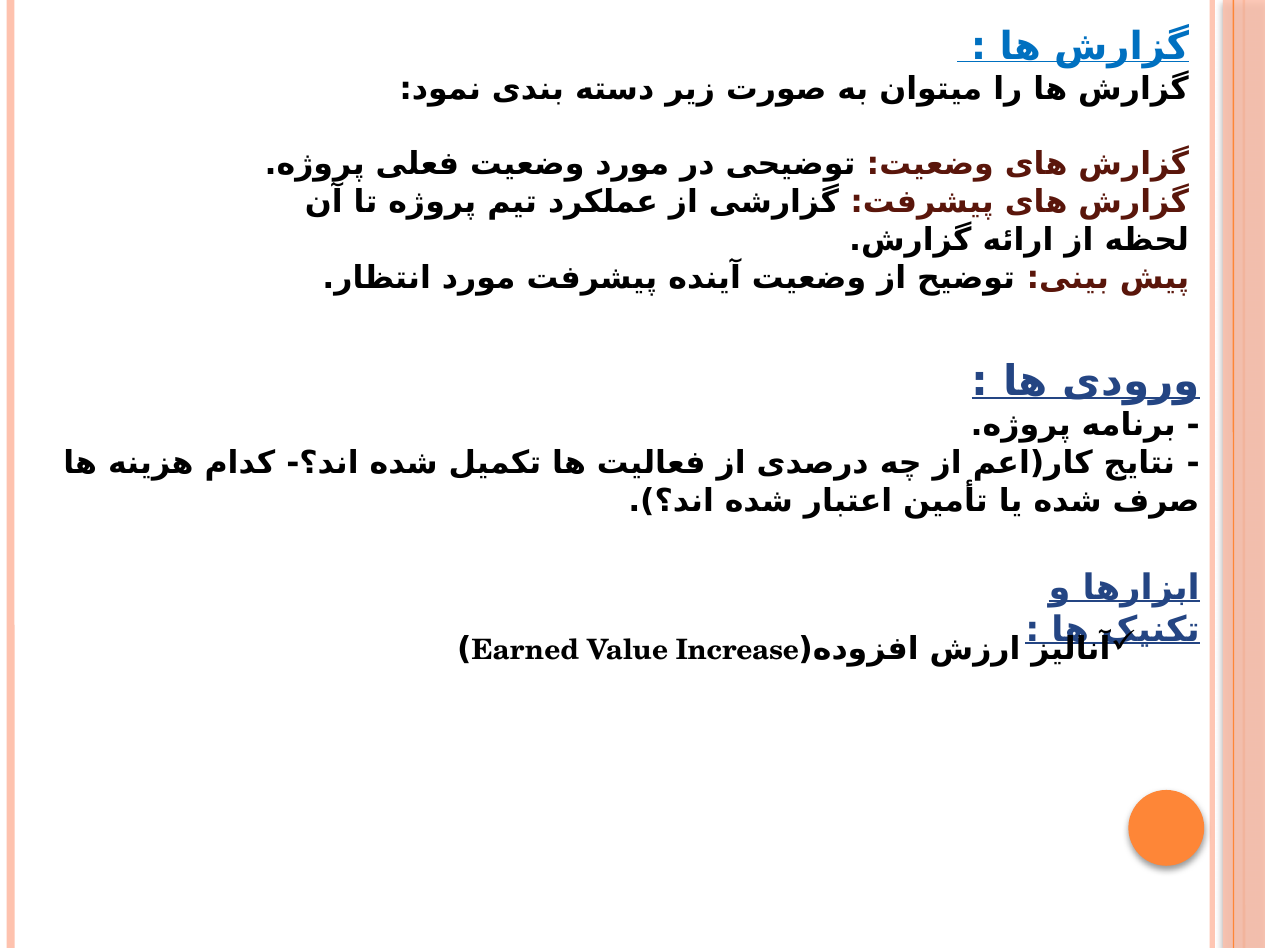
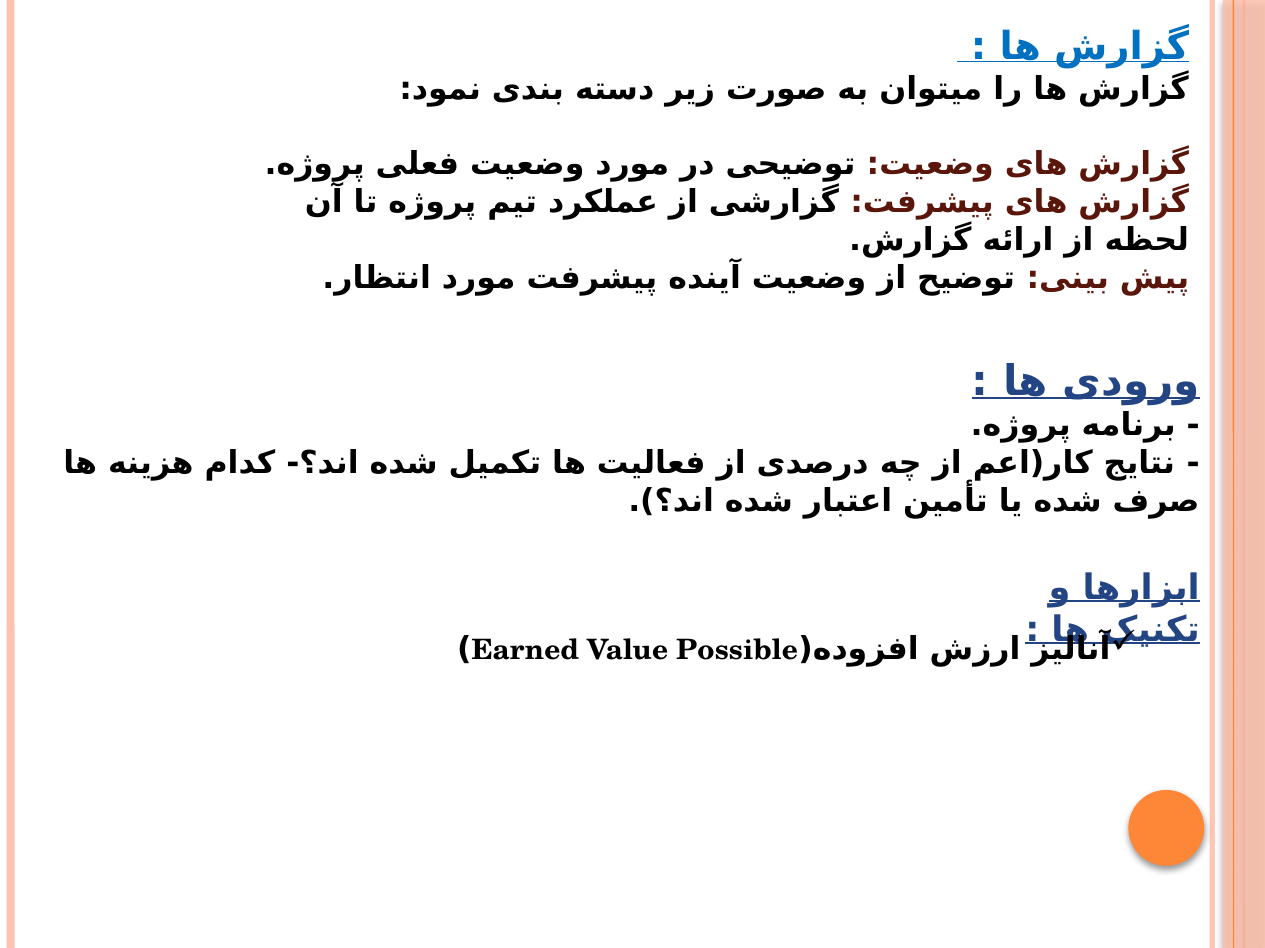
Increase: Increase -> Possible
